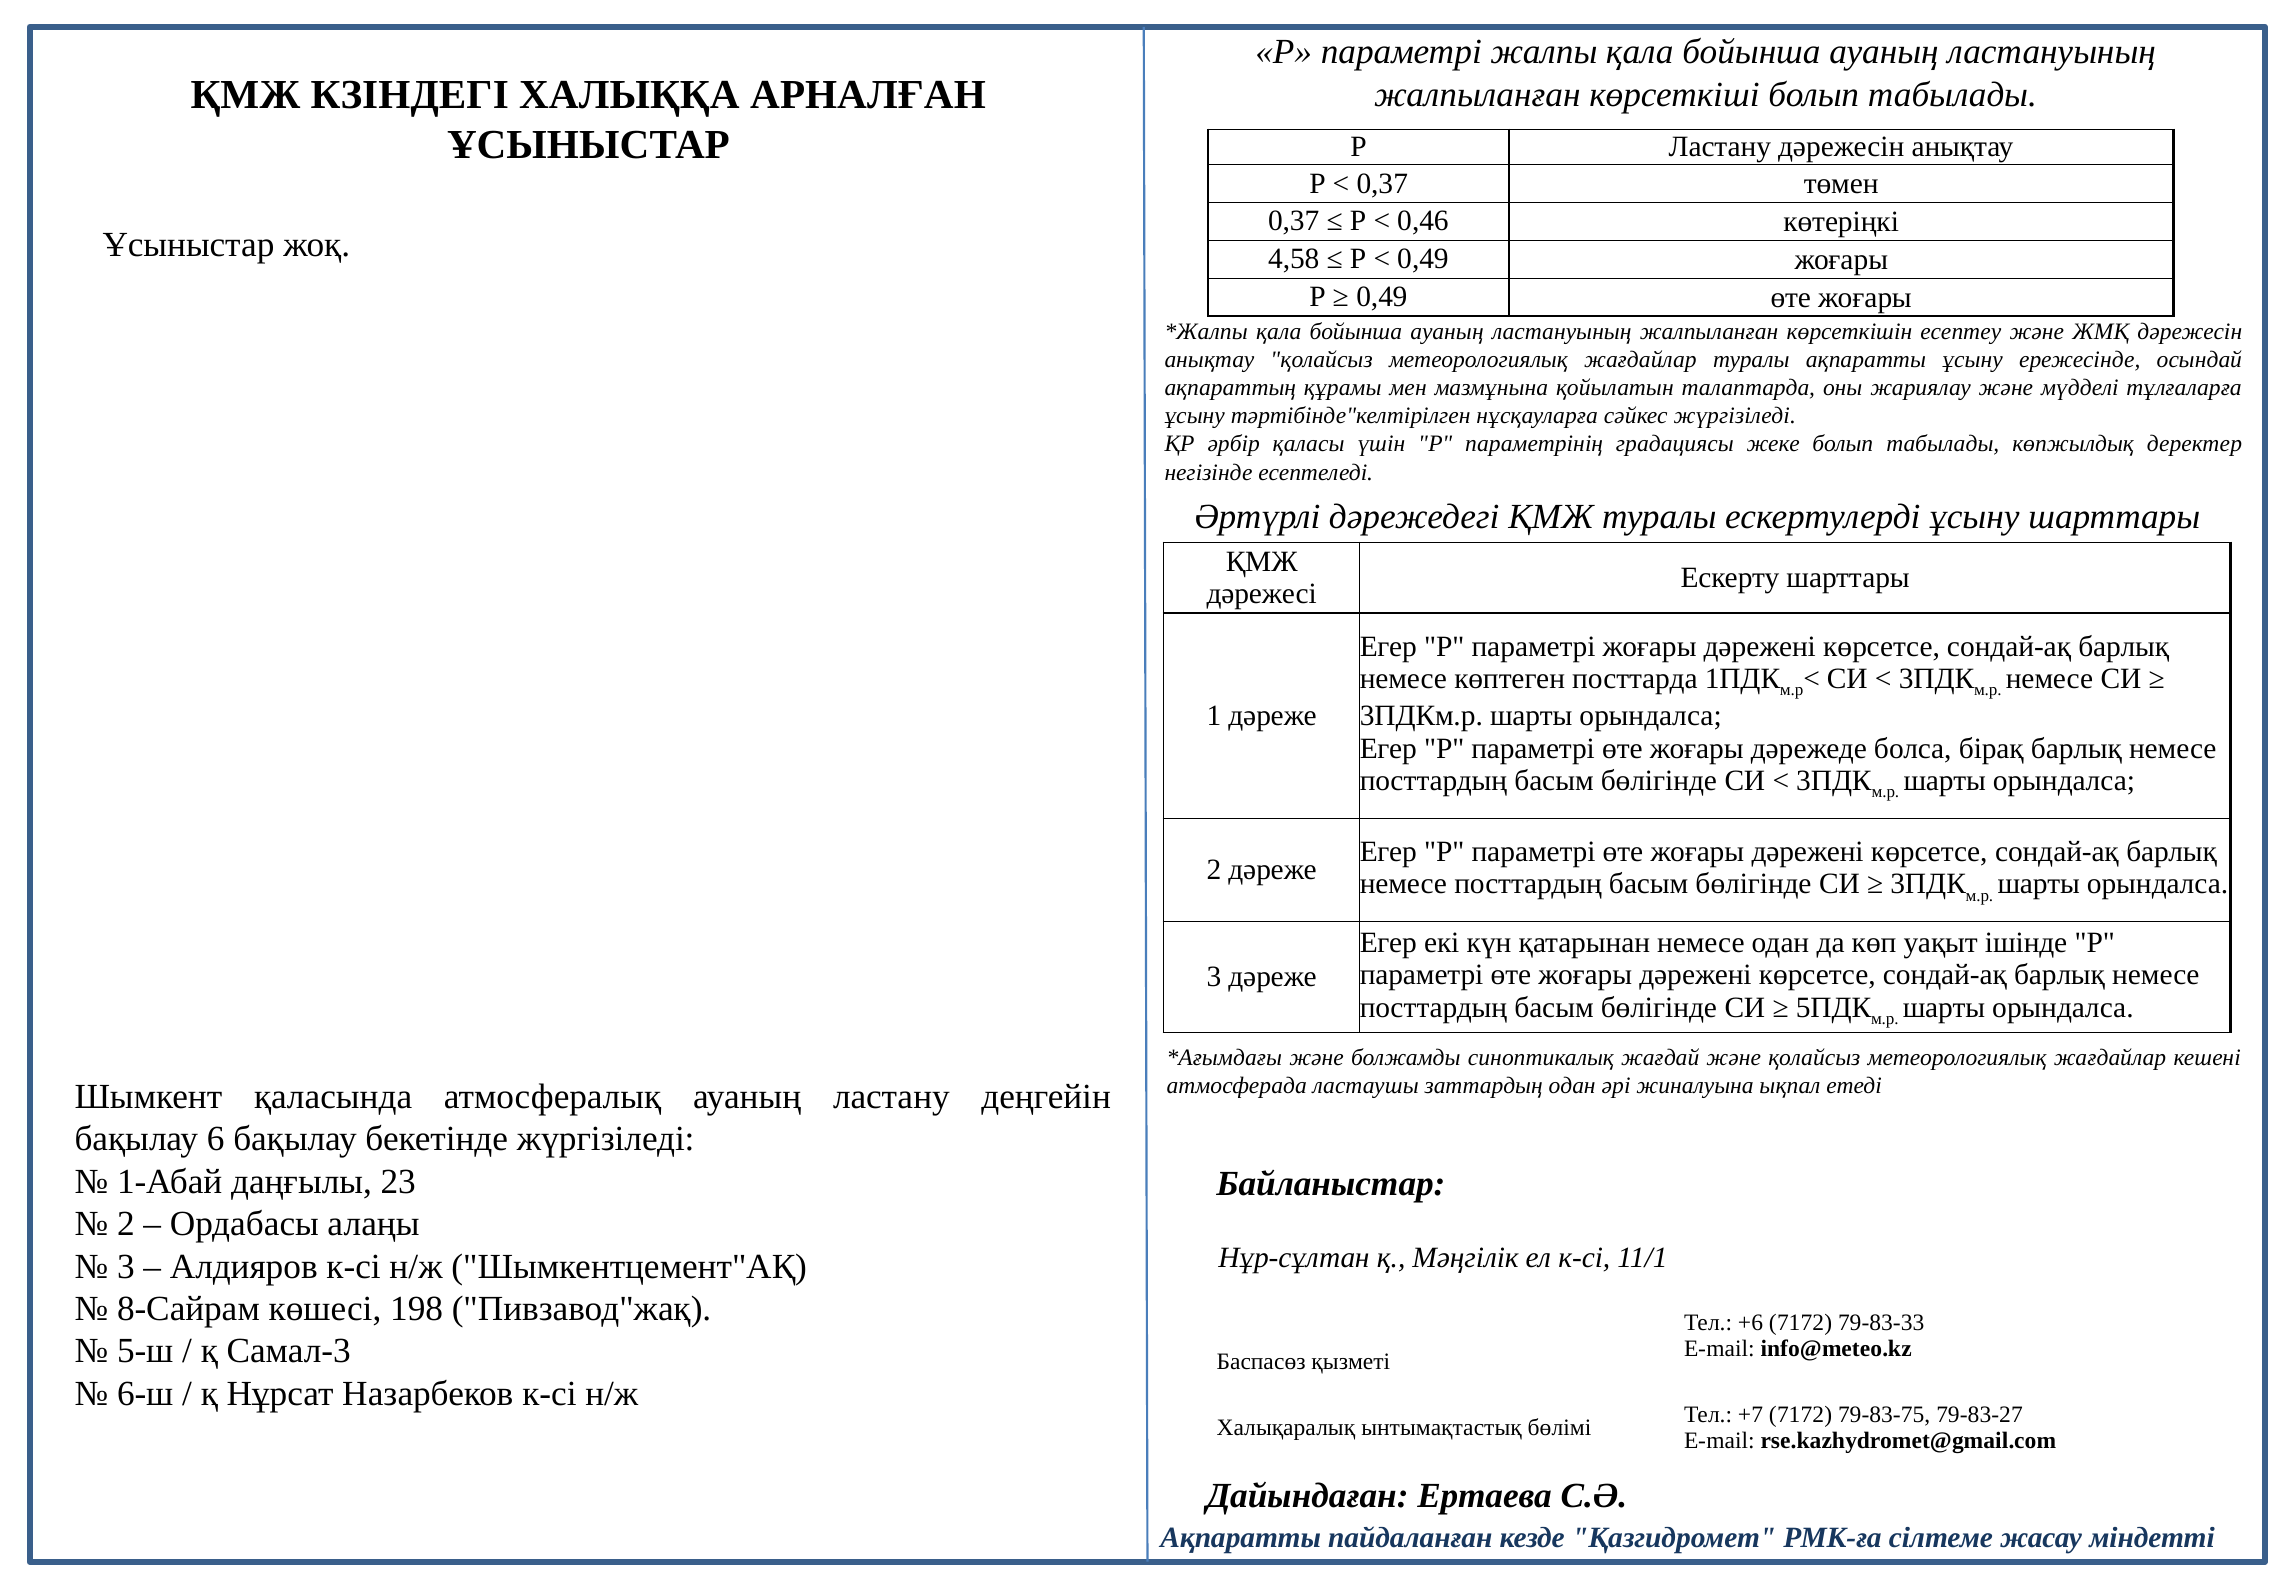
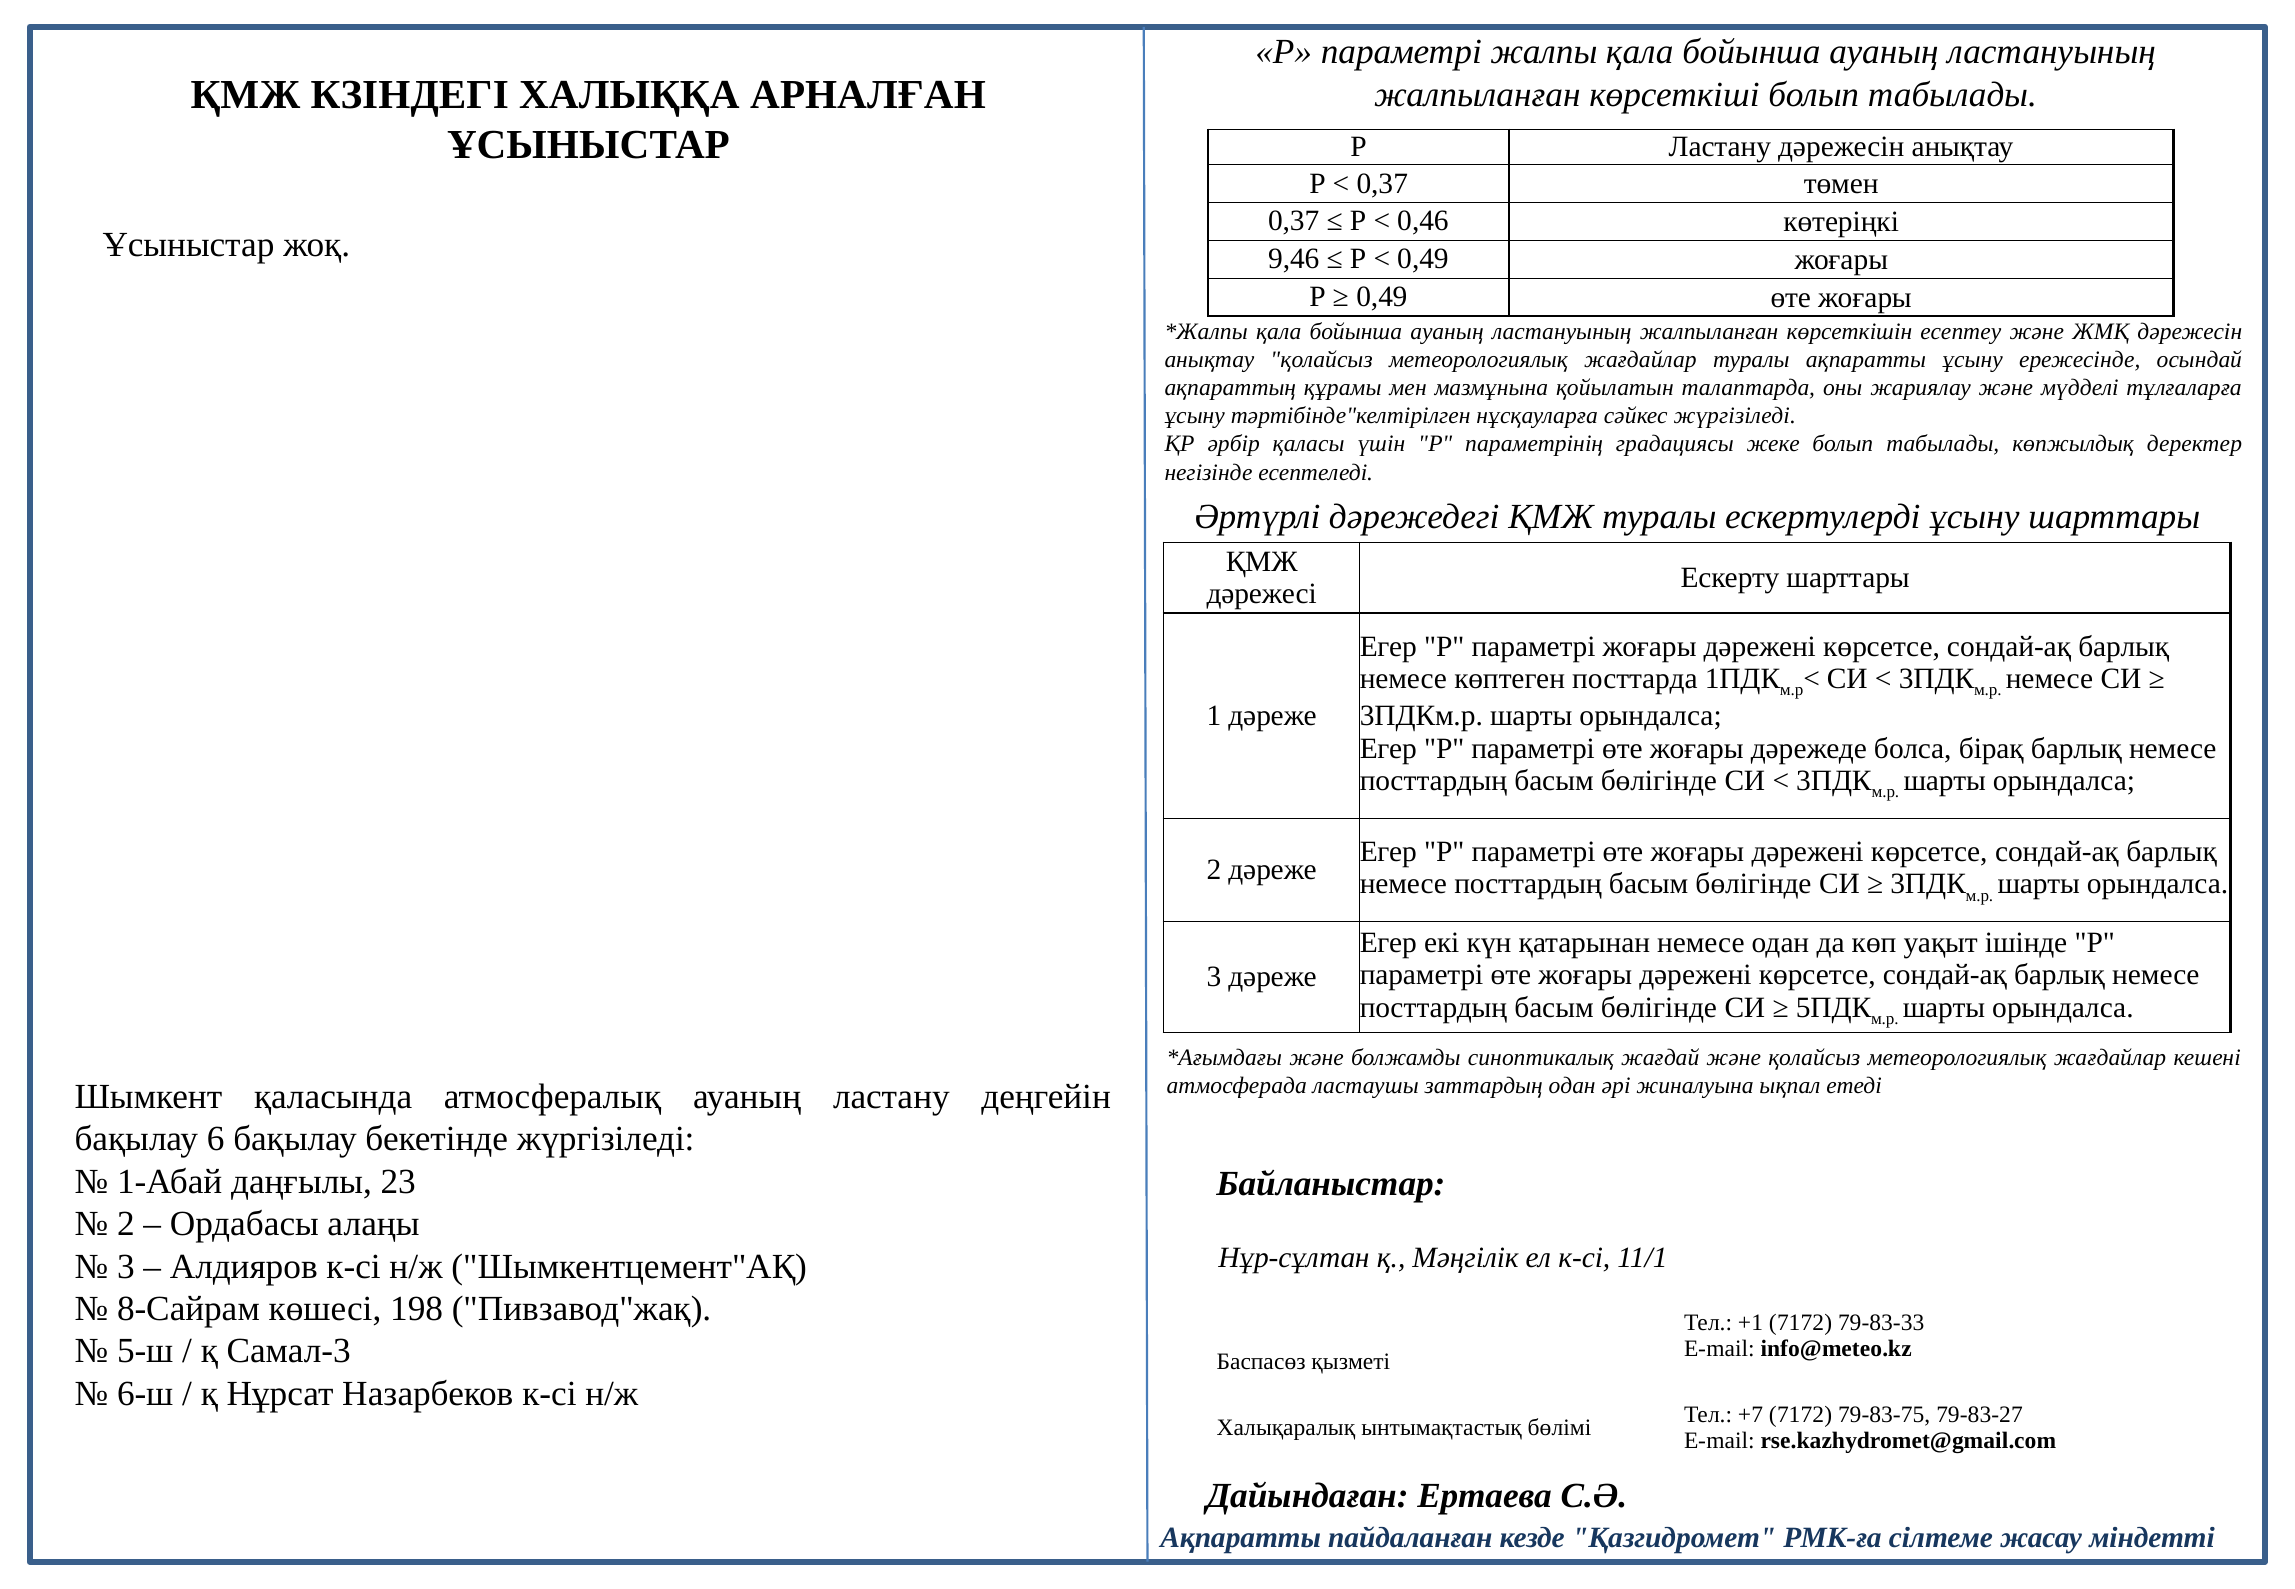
4,58: 4,58 -> 9,46
+6: +6 -> +1
